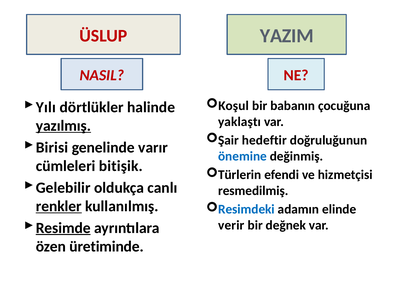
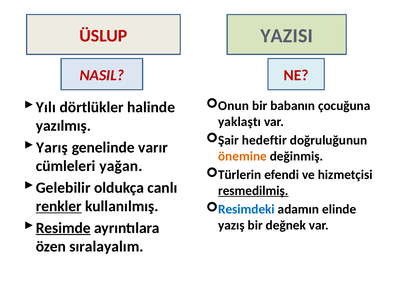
YAZIM: YAZIM -> YAZISI
Koşul: Koşul -> Onun
yazılmış underline: present -> none
Birisi: Birisi -> Yarış
önemine colour: blue -> orange
bitişik: bitişik -> yağan
resmedilmiş underline: none -> present
verir: verir -> yazış
üretiminde: üretiminde -> sıralayalım
